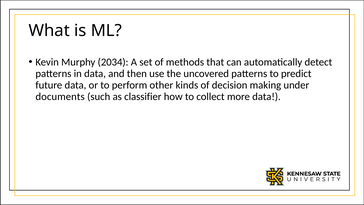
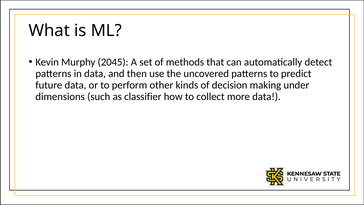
2034: 2034 -> 2045
documents: documents -> dimensions
